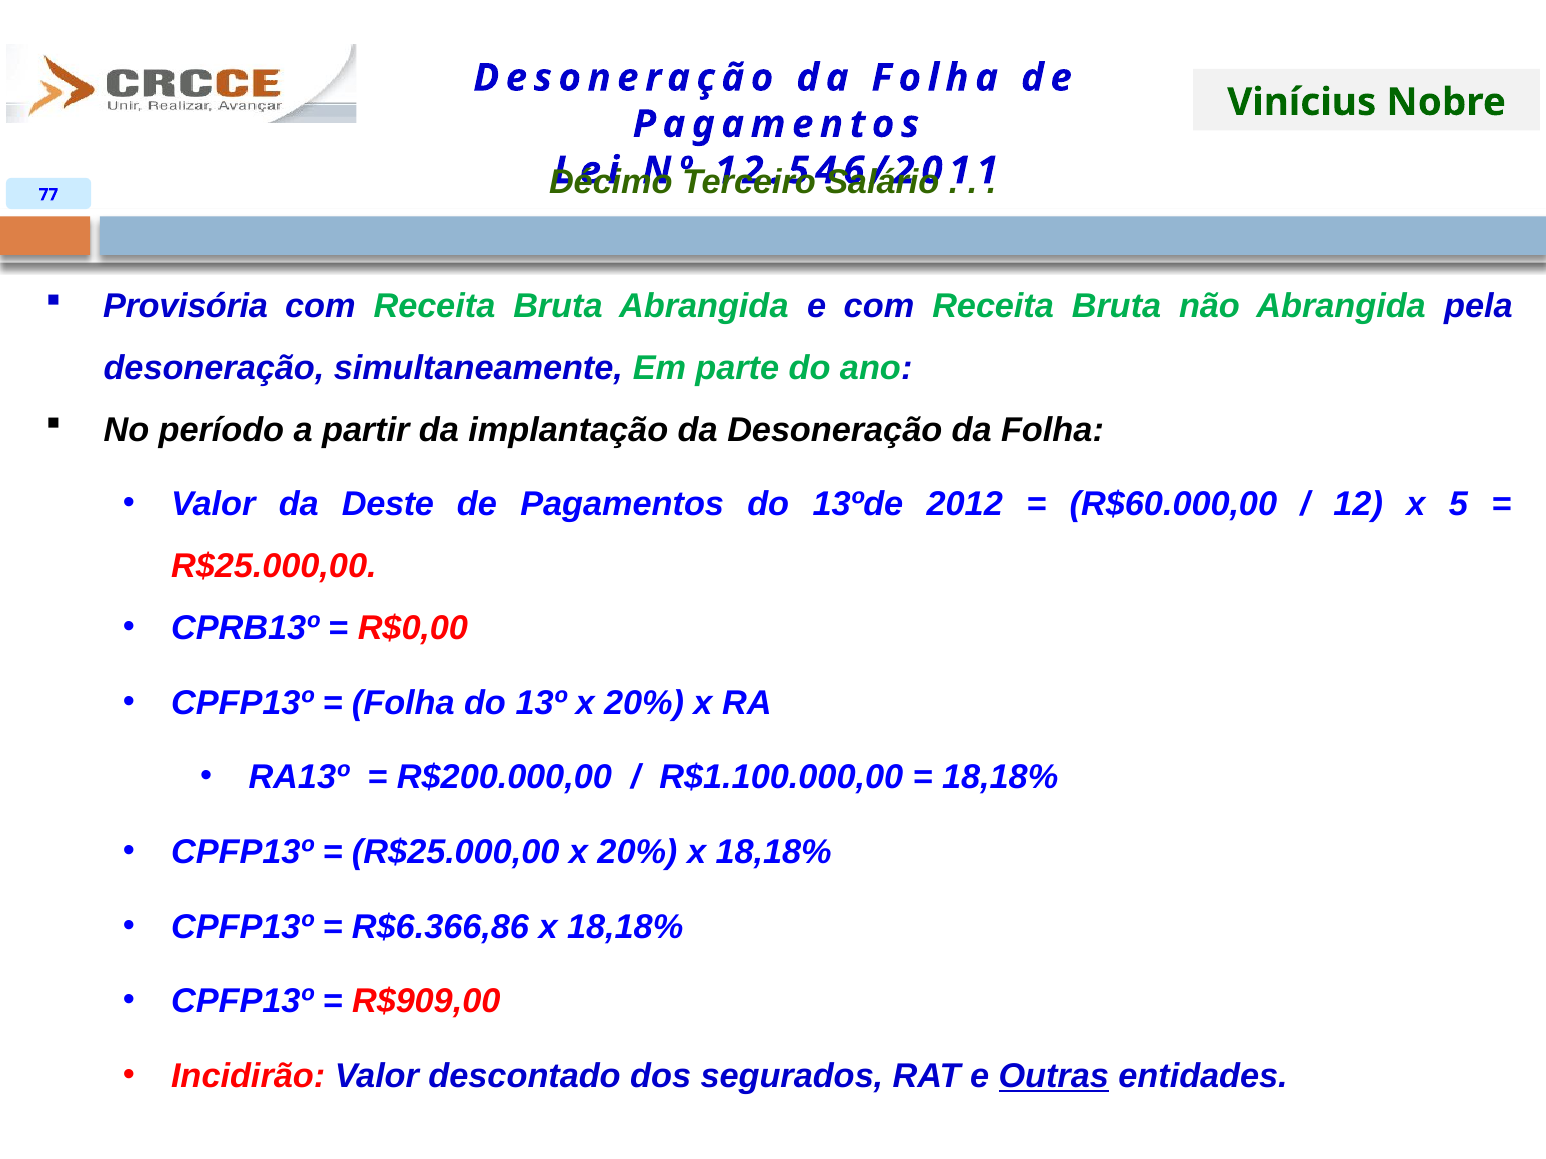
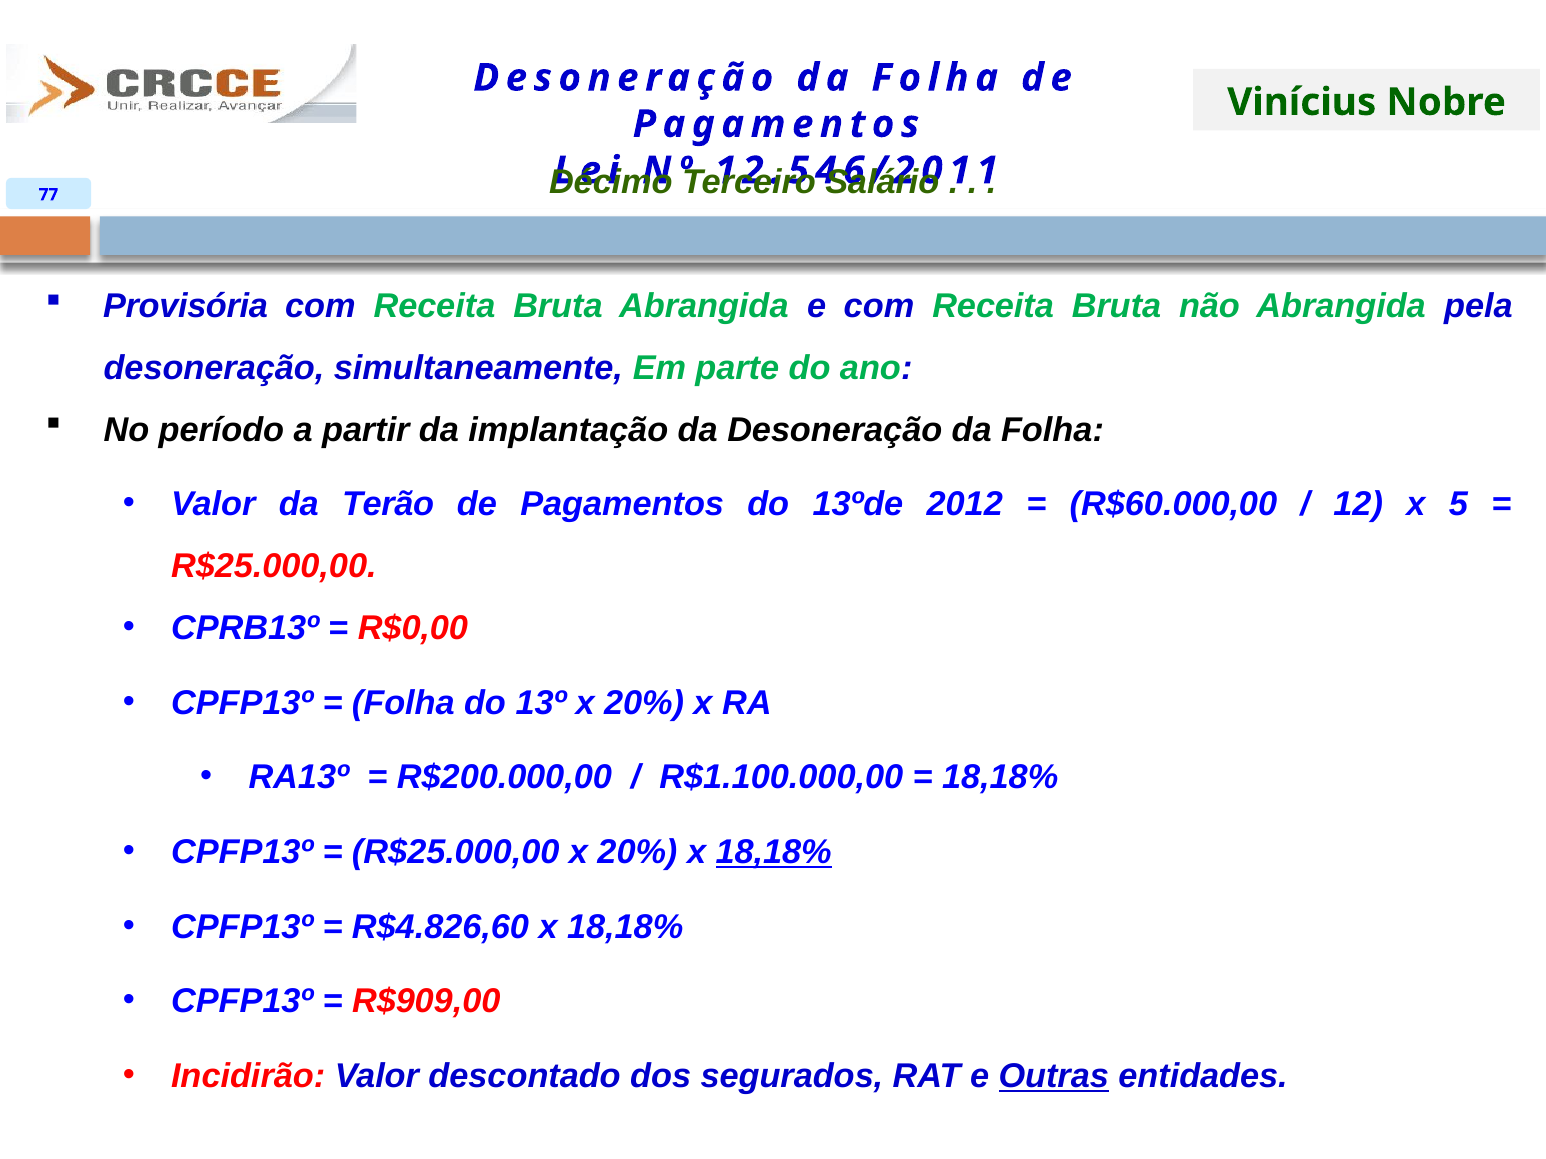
Deste: Deste -> Terão
18,18% at (774, 852) underline: none -> present
R$6.366,86: R$6.366,86 -> R$4.826,60
